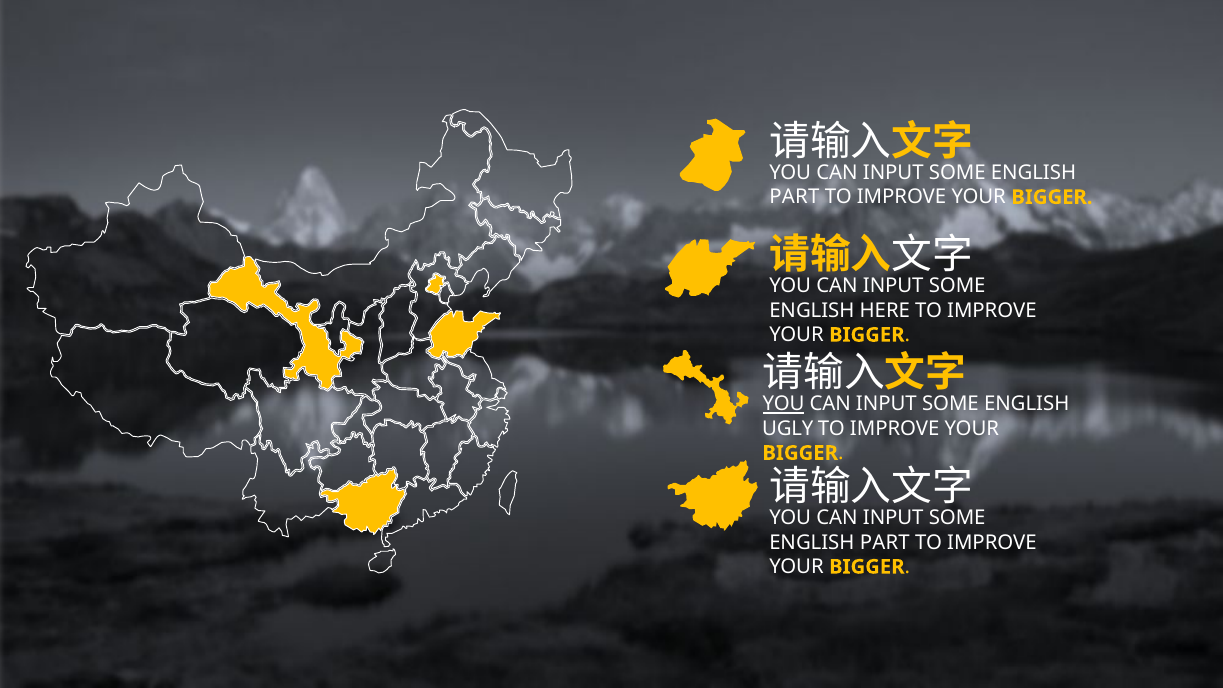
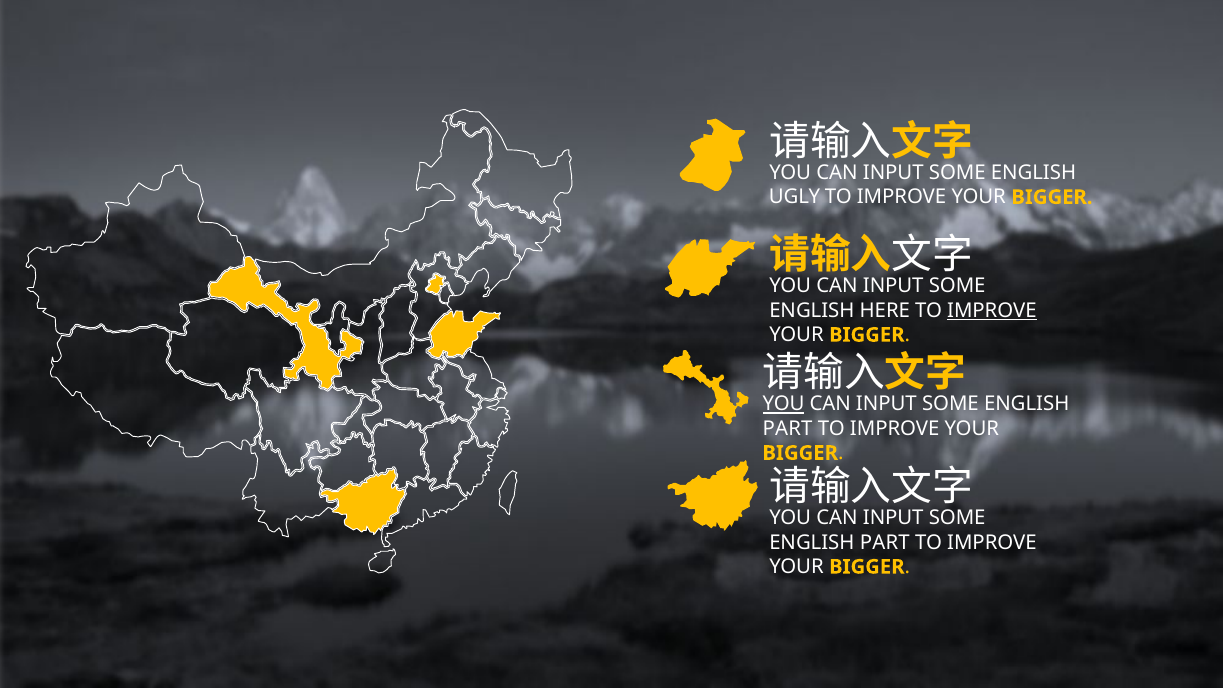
PART at (794, 197): PART -> UGLY
IMPROVE at (992, 310) underline: none -> present
UGLY at (788, 429): UGLY -> PART
